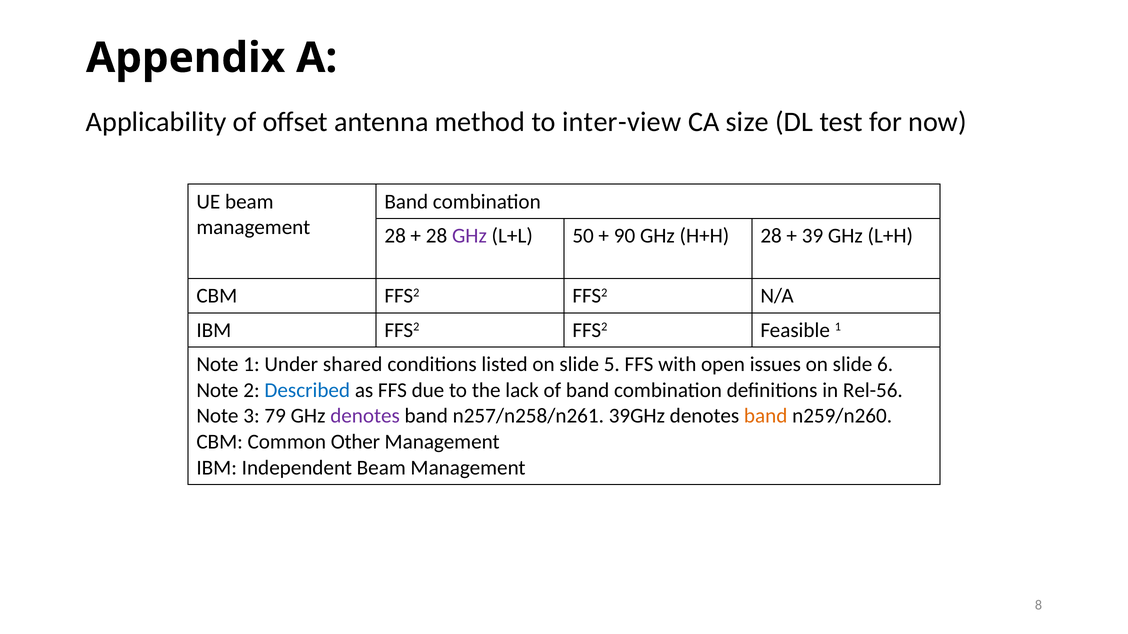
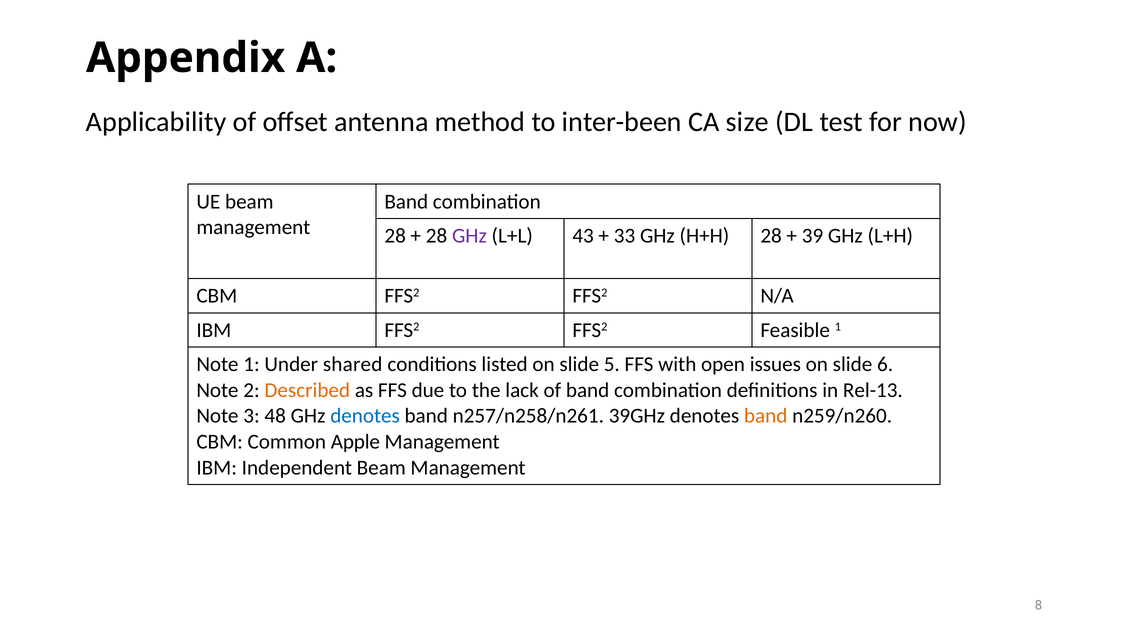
inter-view: inter-view -> inter-been
50: 50 -> 43
90: 90 -> 33
Described colour: blue -> orange
Rel-56: Rel-56 -> Rel-13
79: 79 -> 48
denotes at (365, 416) colour: purple -> blue
Other: Other -> Apple
